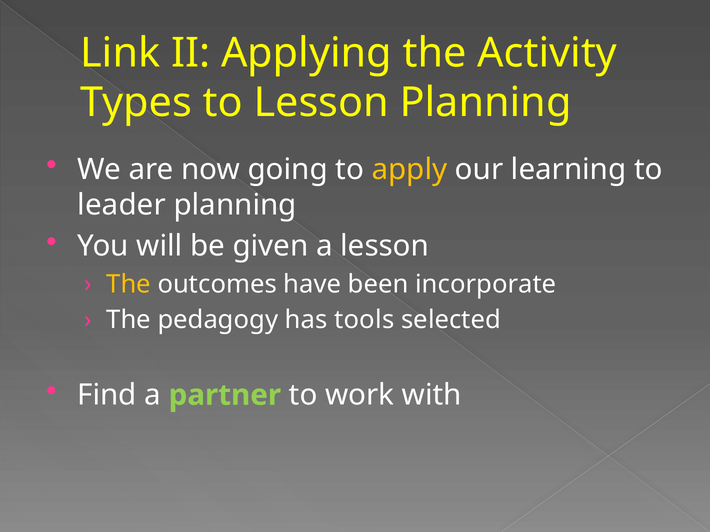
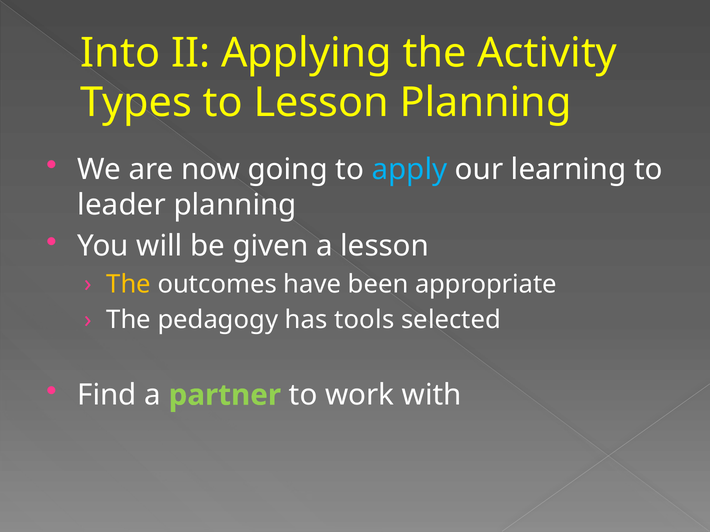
Link: Link -> Into
apply colour: yellow -> light blue
incorporate: incorporate -> appropriate
